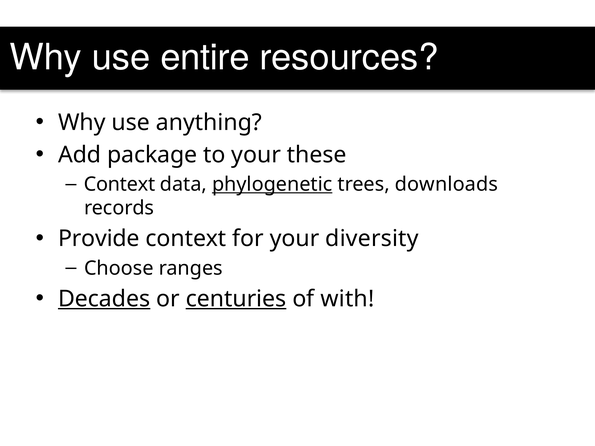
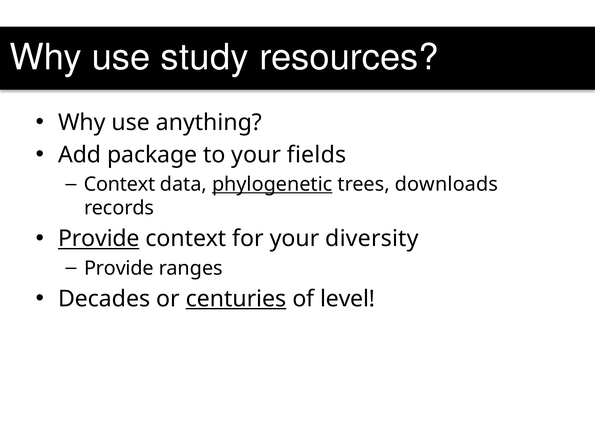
entire: entire -> study
these: these -> fields
Provide at (99, 239) underline: none -> present
Choose at (119, 268): Choose -> Provide
Decades underline: present -> none
with: with -> level
